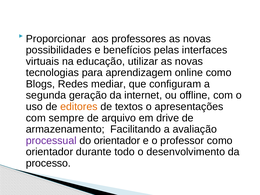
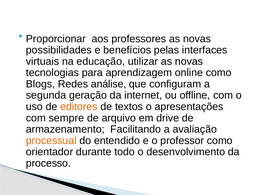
mediar: mediar -> análise
processual colour: purple -> orange
do orientador: orientador -> entendido
